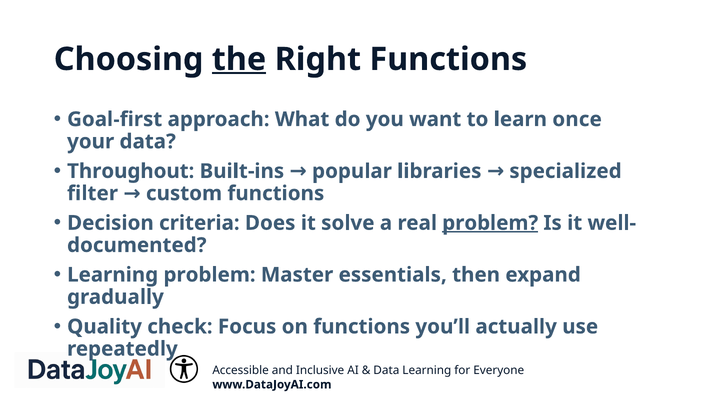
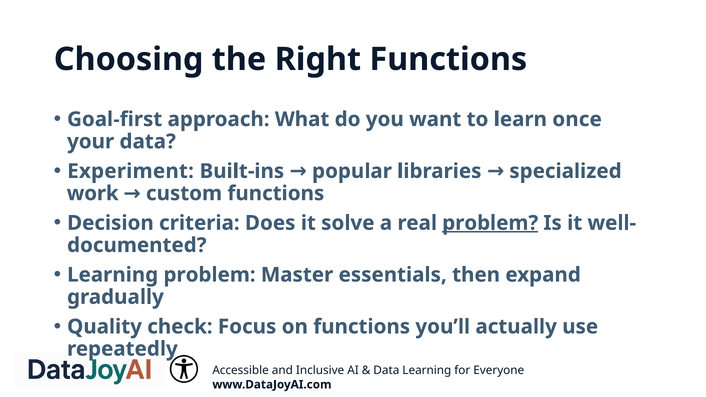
the underline: present -> none
Throughout: Throughout -> Experiment
filter: filter -> work
